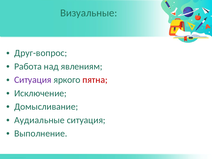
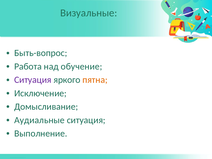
Друг-вопрос: Друг-вопрос -> Быть-вопрос
явлениям: явлениям -> обучение
пятна colour: red -> orange
